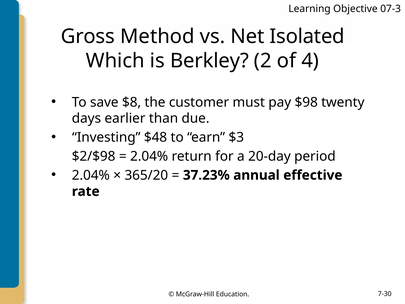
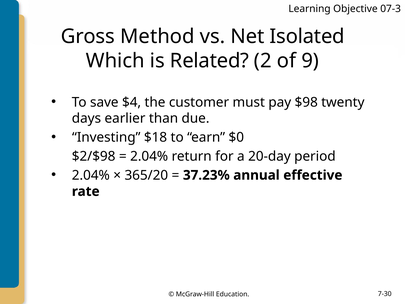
Berkley: Berkley -> Related
4: 4 -> 9
$8: $8 -> $4
$48: $48 -> $18
$3: $3 -> $0
